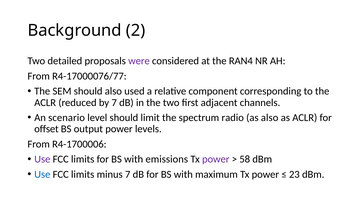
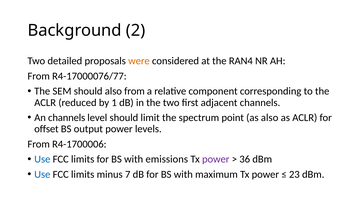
were colour: purple -> orange
also used: used -> from
by 7: 7 -> 1
An scenario: scenario -> channels
radio: radio -> point
Use at (42, 159) colour: purple -> blue
58: 58 -> 36
